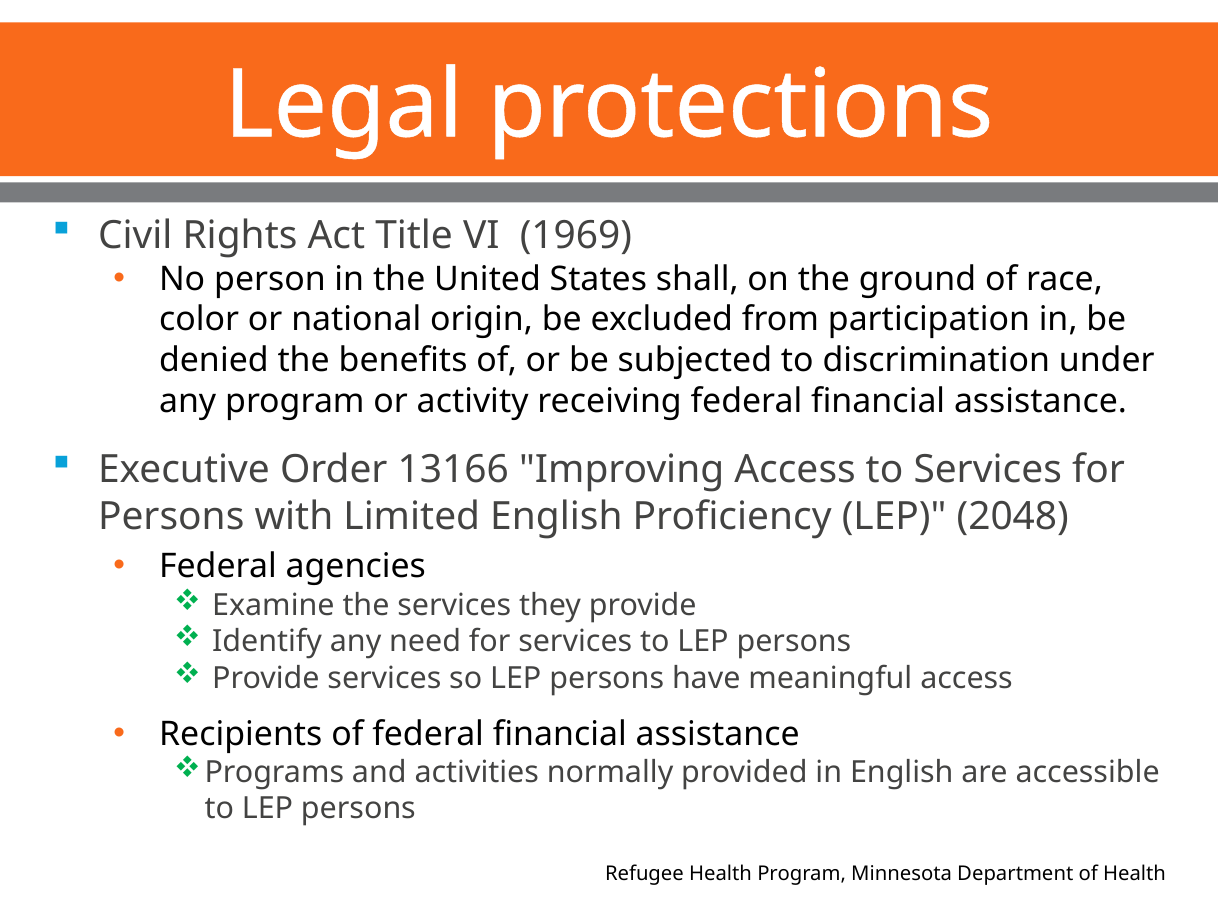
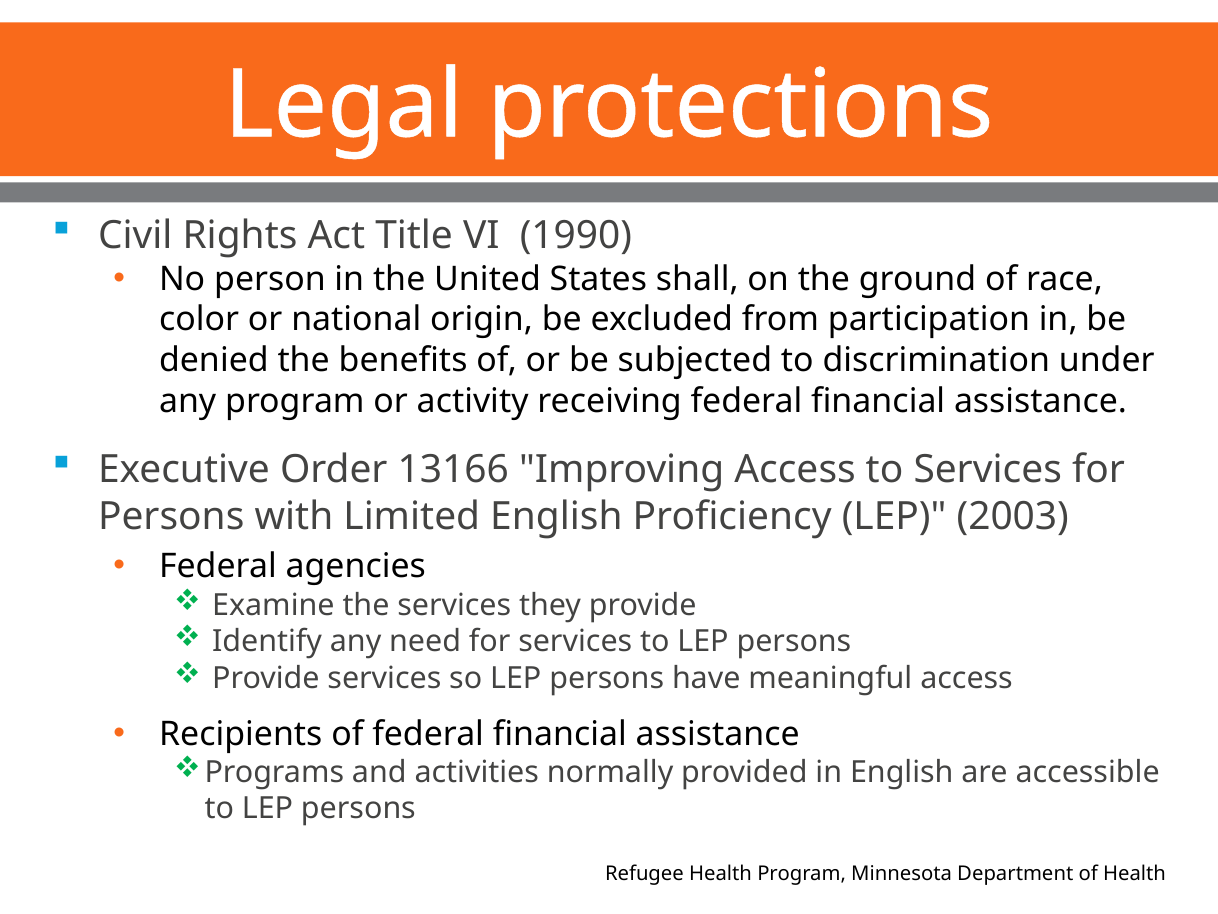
1969: 1969 -> 1990
2048: 2048 -> 2003
